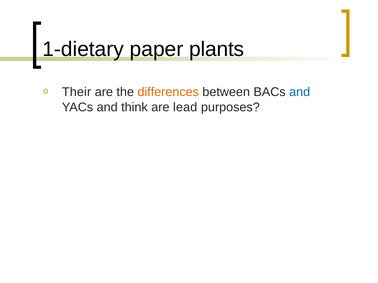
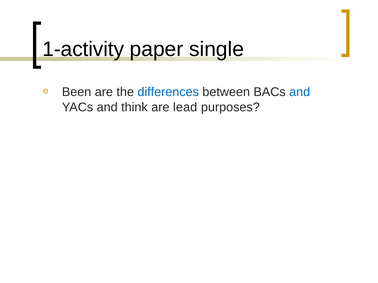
1-dietary: 1-dietary -> 1-activity
plants: plants -> single
Their: Their -> Been
differences colour: orange -> blue
